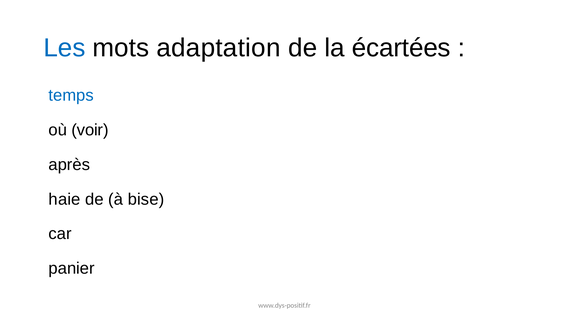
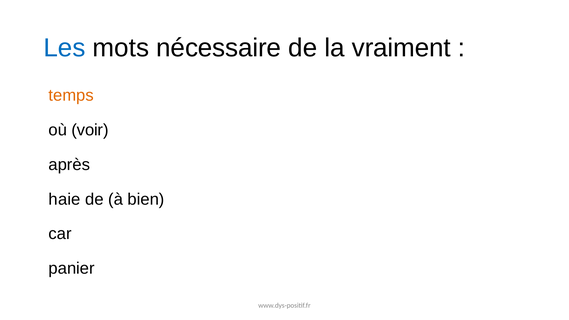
adaptation: adaptation -> nécessaire
écartées: écartées -> vraiment
temps colour: blue -> orange
bise: bise -> bien
